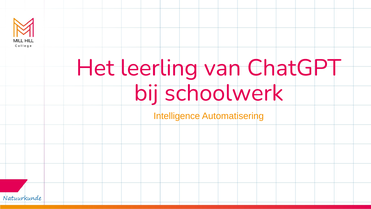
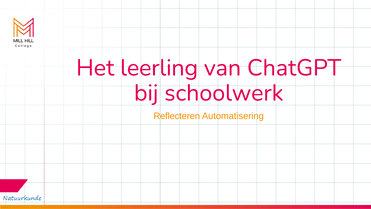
Intelligence: Intelligence -> Reflecteren
